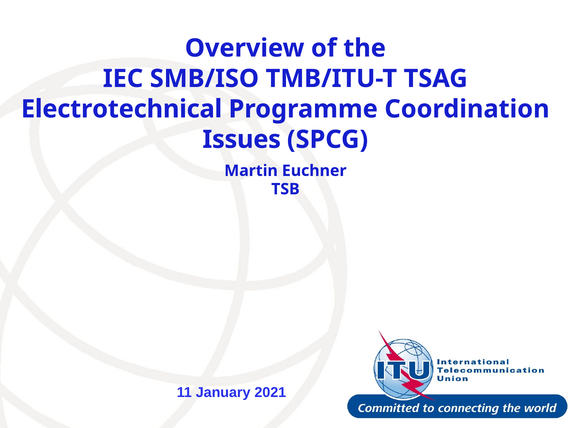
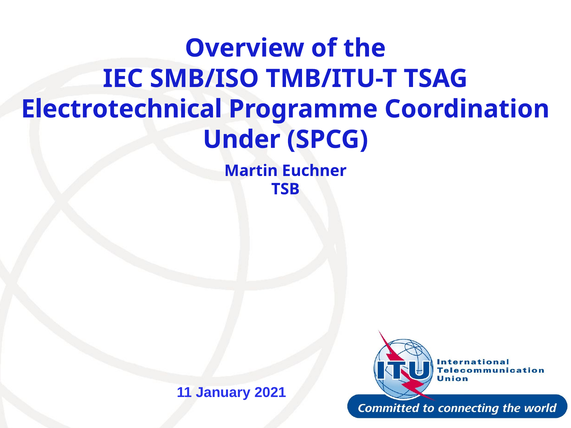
Issues: Issues -> Under
